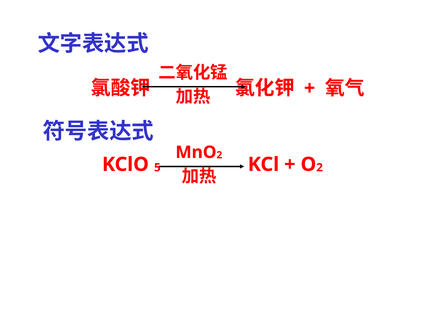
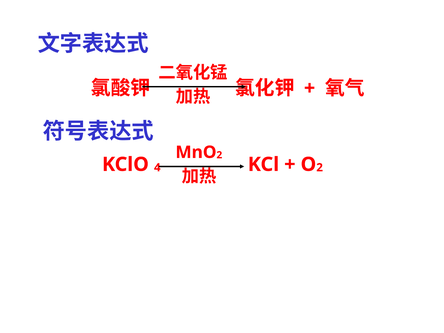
5: 5 -> 4
